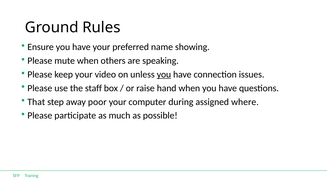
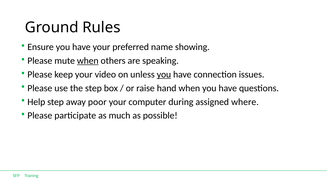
when at (88, 61) underline: none -> present
the staff: staff -> step
That: That -> Help
